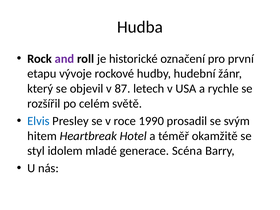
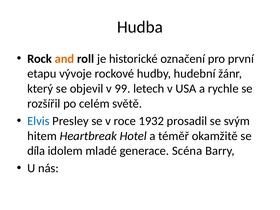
and colour: purple -> orange
87: 87 -> 99
1990: 1990 -> 1932
styl: styl -> díla
